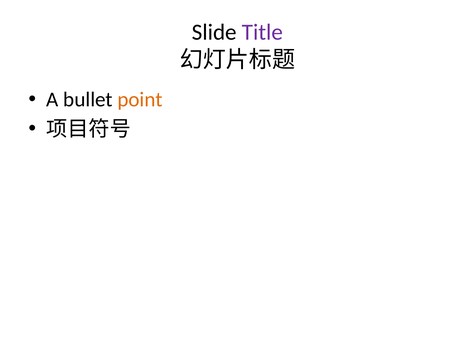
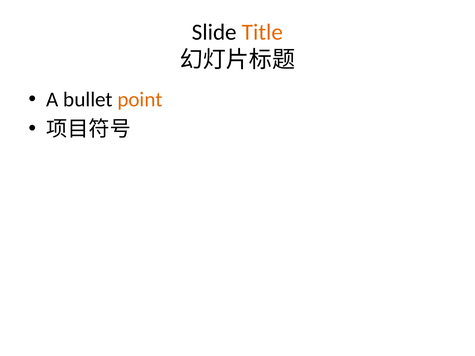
Title colour: purple -> orange
